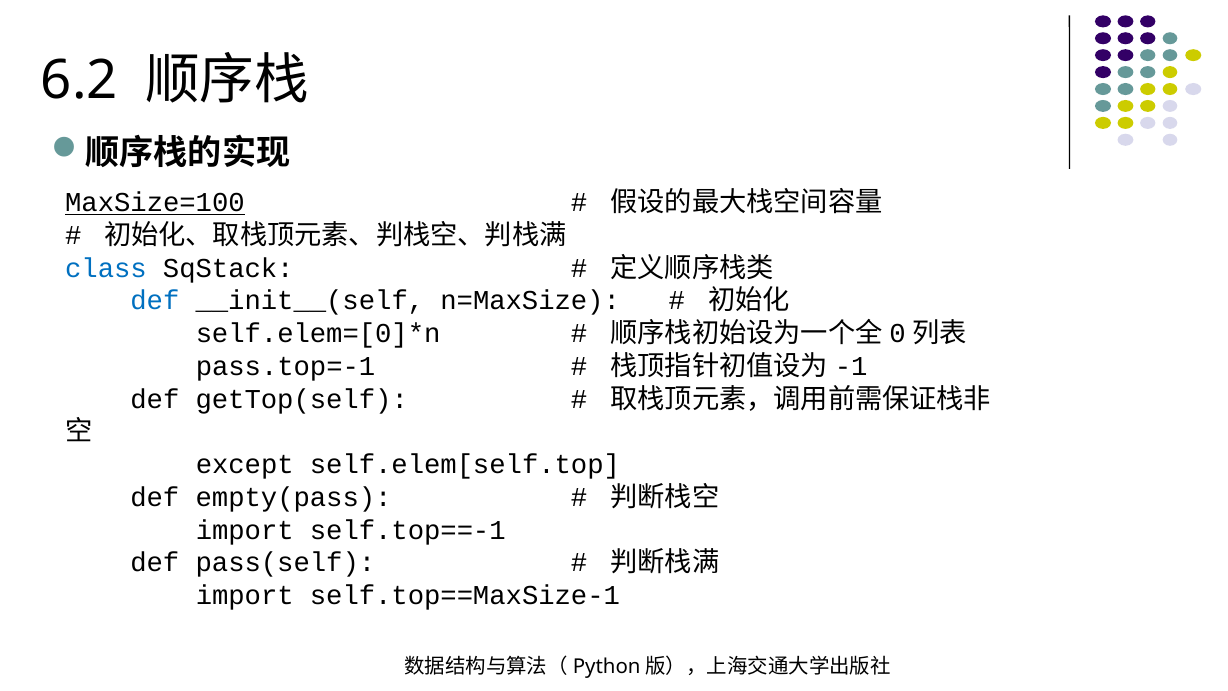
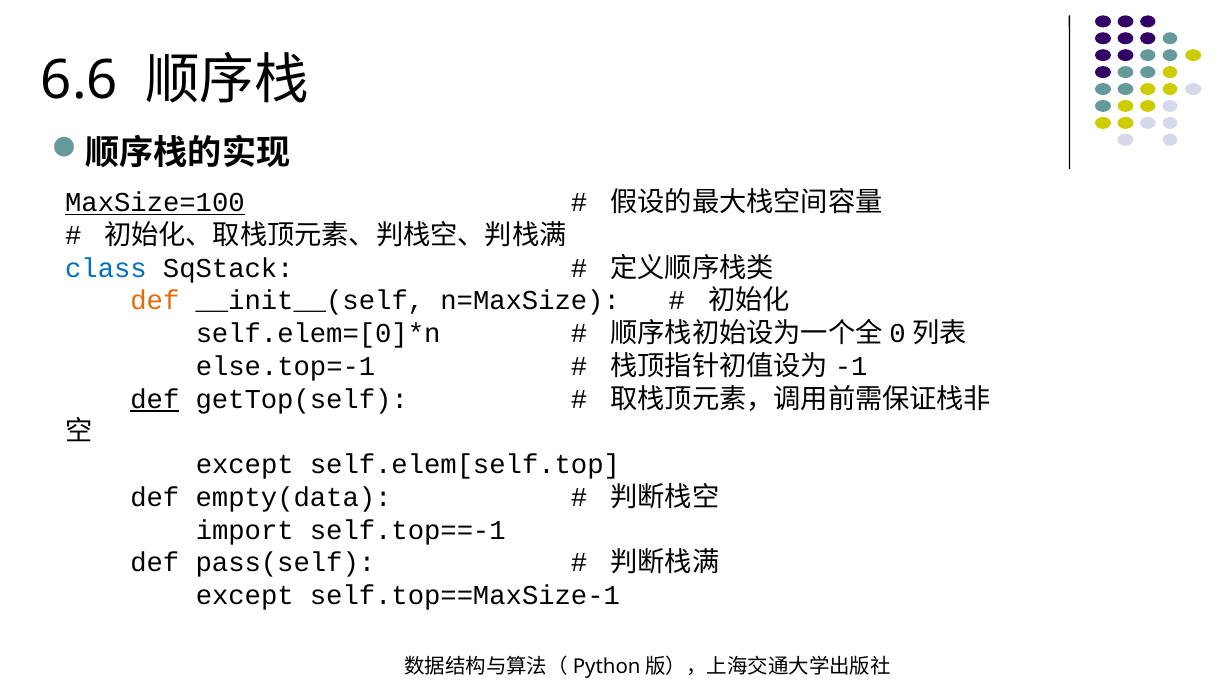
6.2: 6.2 -> 6.6
def at (155, 301) colour: blue -> orange
pass.top=-1: pass.top=-1 -> else.top=-1
def at (155, 399) underline: none -> present
empty(pass: empty(pass -> empty(data
import at (245, 595): import -> except
